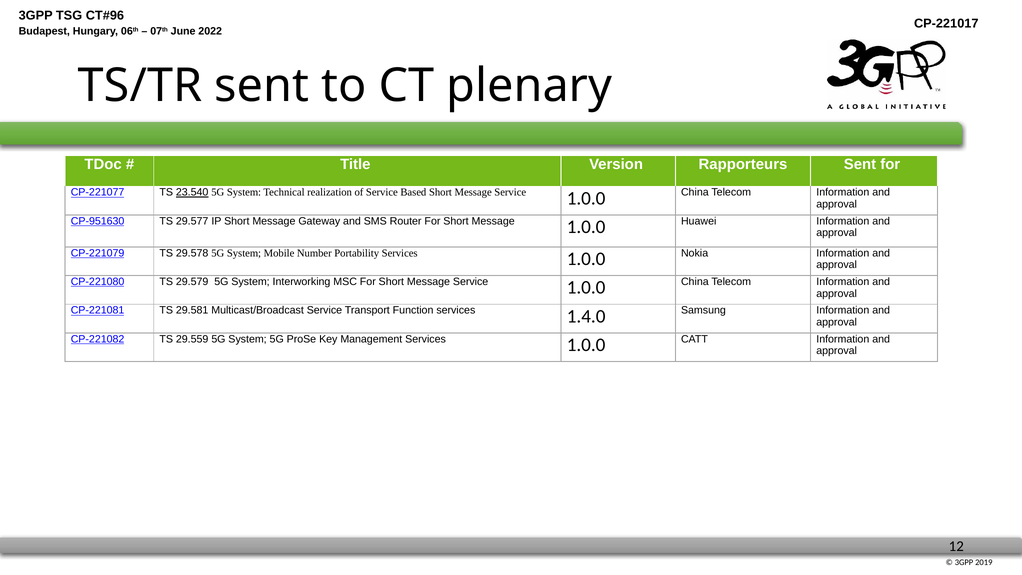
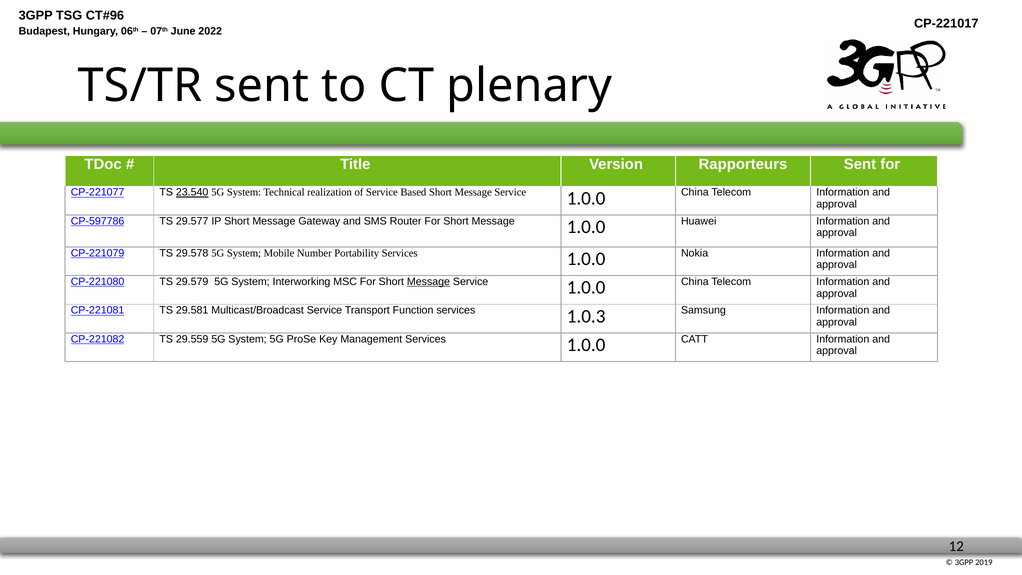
CP-951630: CP-951630 -> CP-597786
Message at (428, 282) underline: none -> present
1.4.0: 1.4.0 -> 1.0.3
